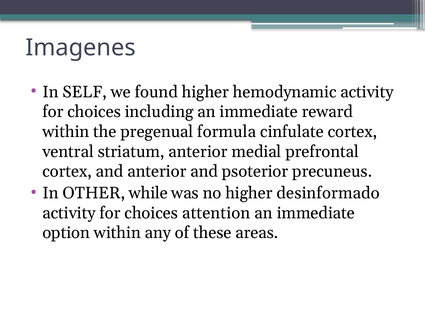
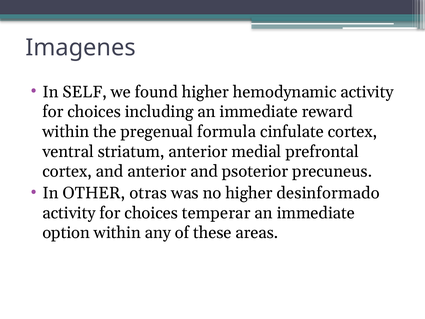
while: while -> otras
attention: attention -> temperar
